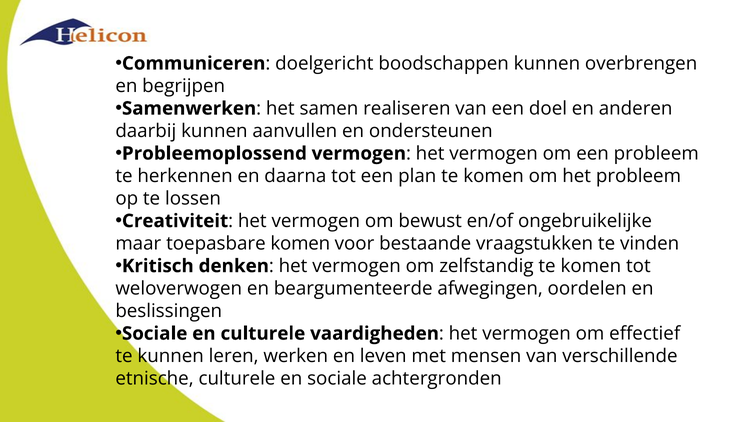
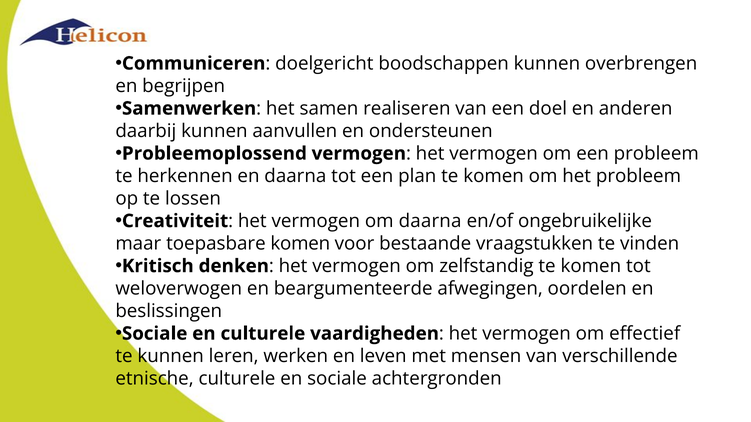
om bewust: bewust -> daarna
